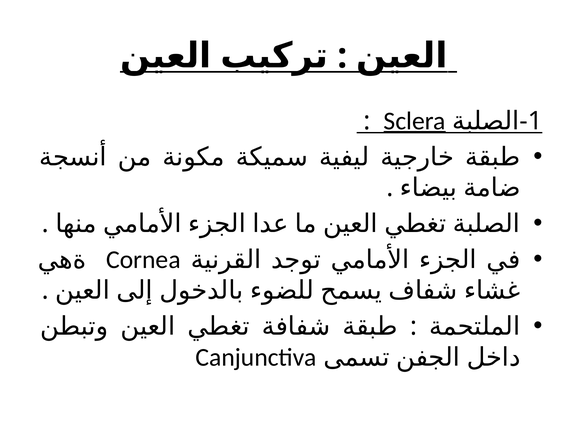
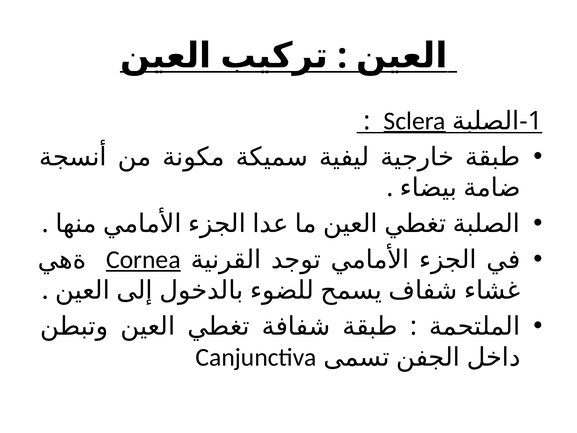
Cornea underline: none -> present
